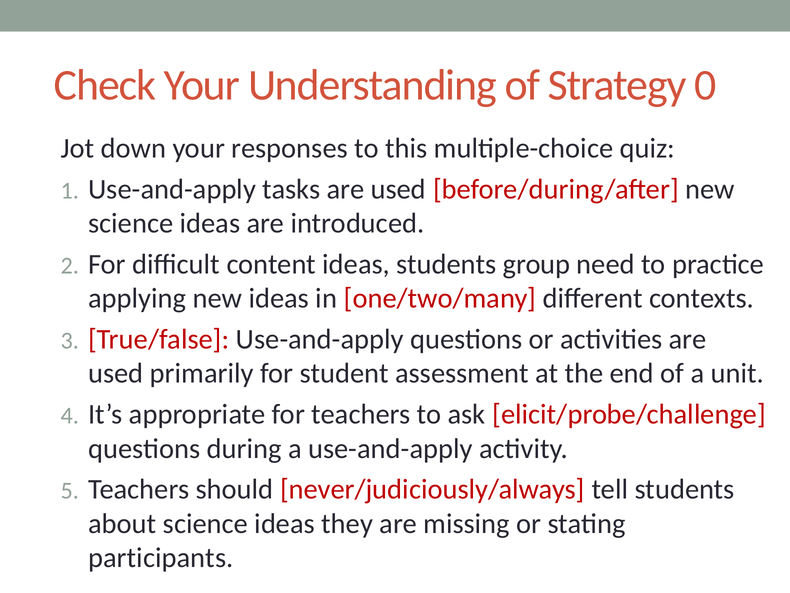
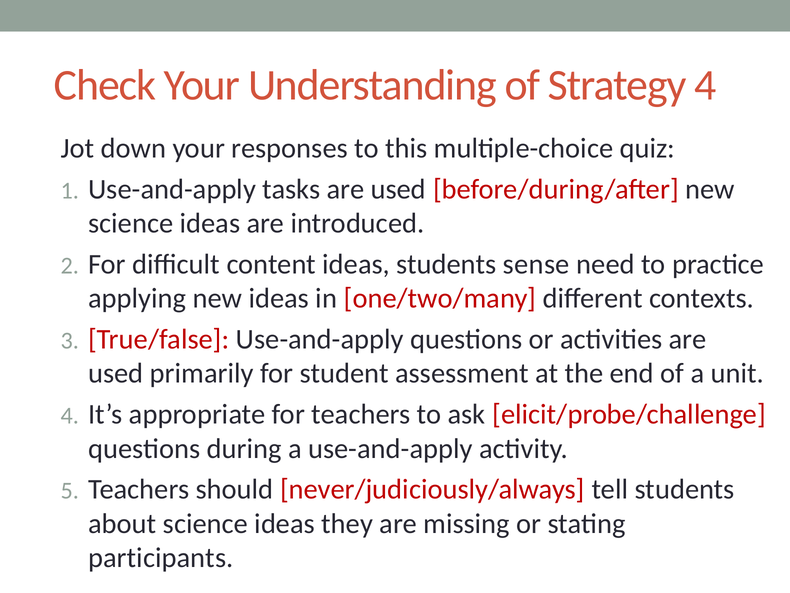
Strategy 0: 0 -> 4
group: group -> sense
